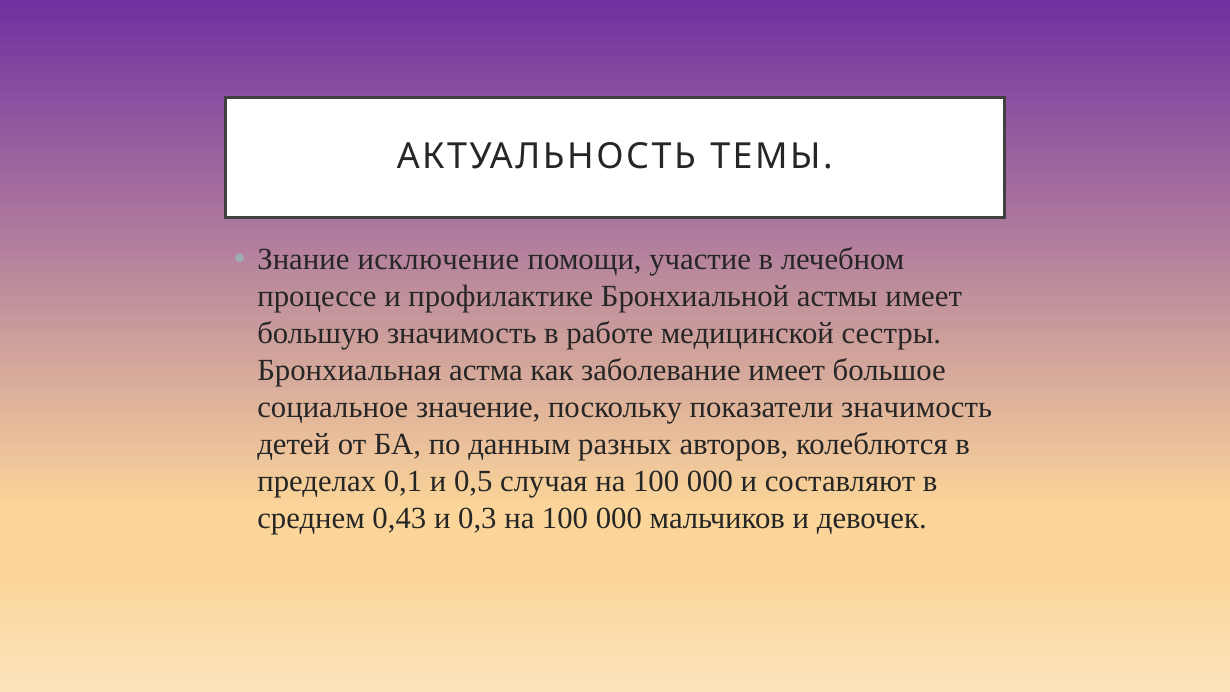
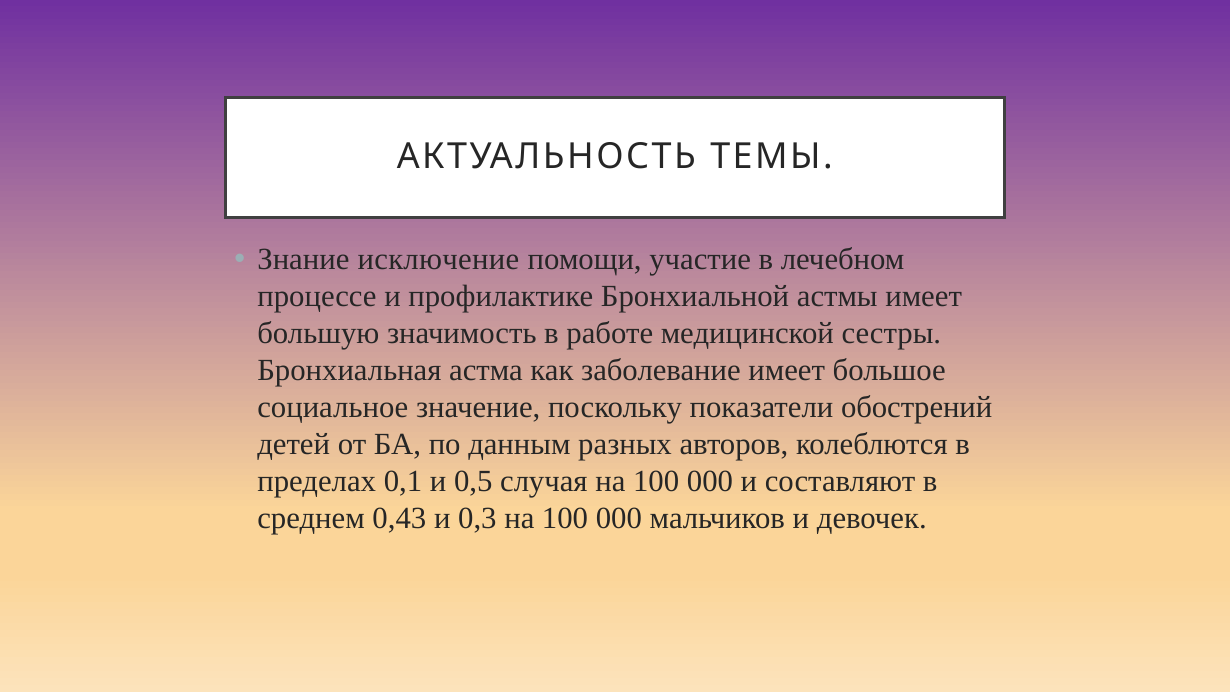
показатели значимость: значимость -> обострений
